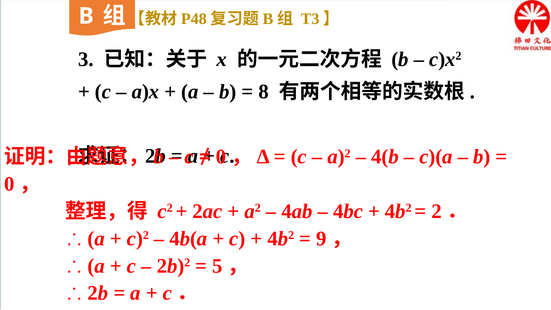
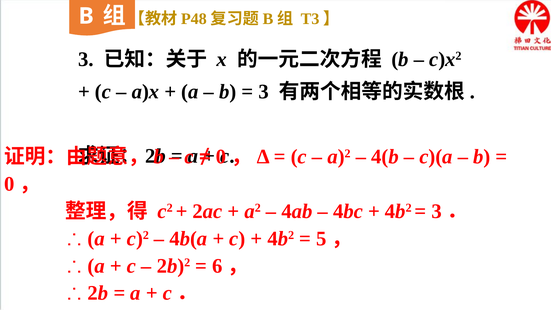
8 at (264, 91): 8 -> 3
2 at (437, 211): 2 -> 3
9: 9 -> 5
5: 5 -> 6
